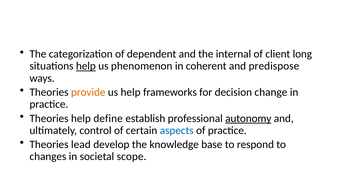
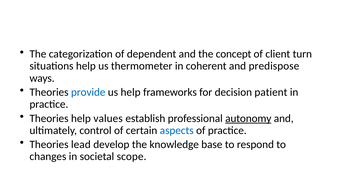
internal: internal -> concept
long: long -> turn
help at (86, 66) underline: present -> none
phenomenon: phenomenon -> thermometer
provide colour: orange -> blue
change: change -> patient
define: define -> values
